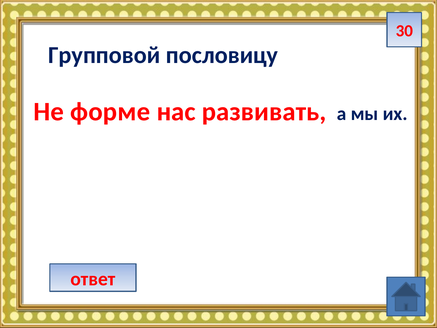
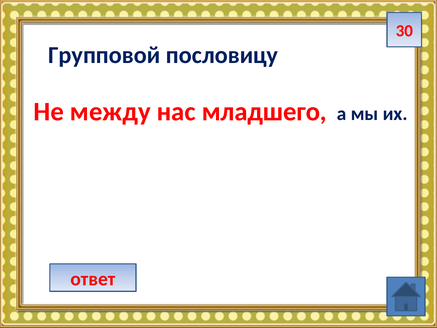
форме: форме -> между
развивать: развивать -> младшего
